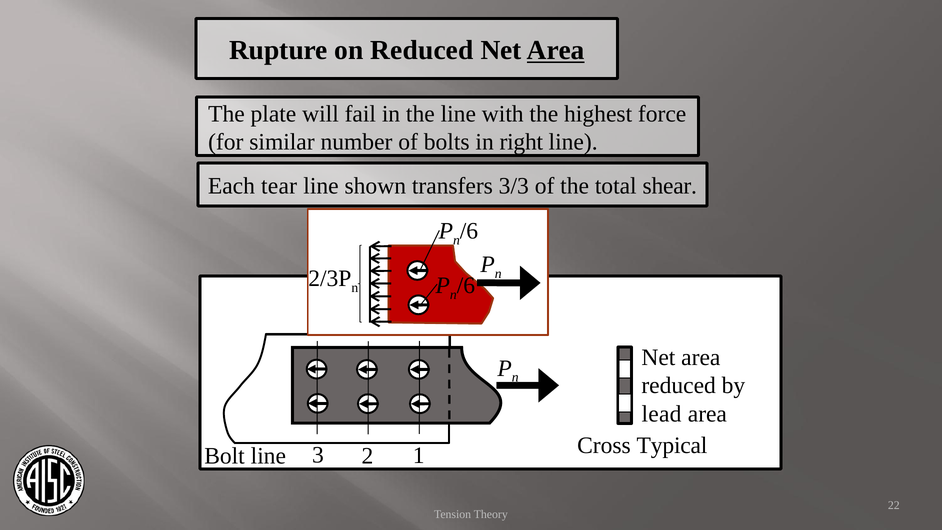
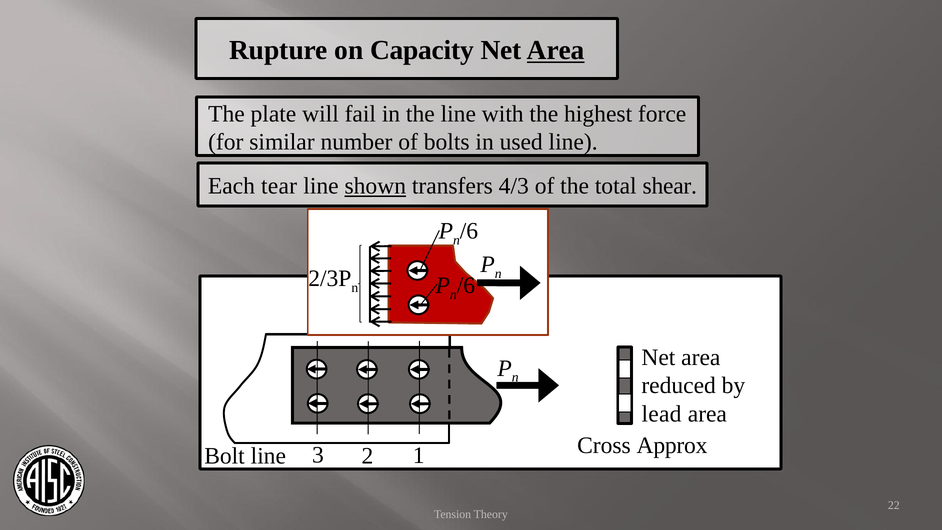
on Reduced: Reduced -> Capacity
right: right -> used
shown underline: none -> present
3/3: 3/3 -> 4/3
Typical: Typical -> Approx
